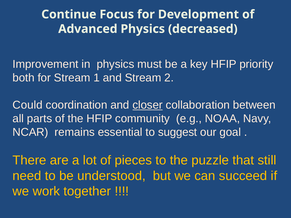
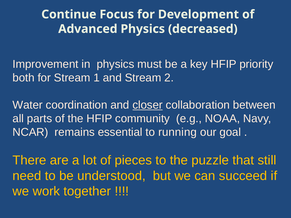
Could: Could -> Water
suggest: suggest -> running
